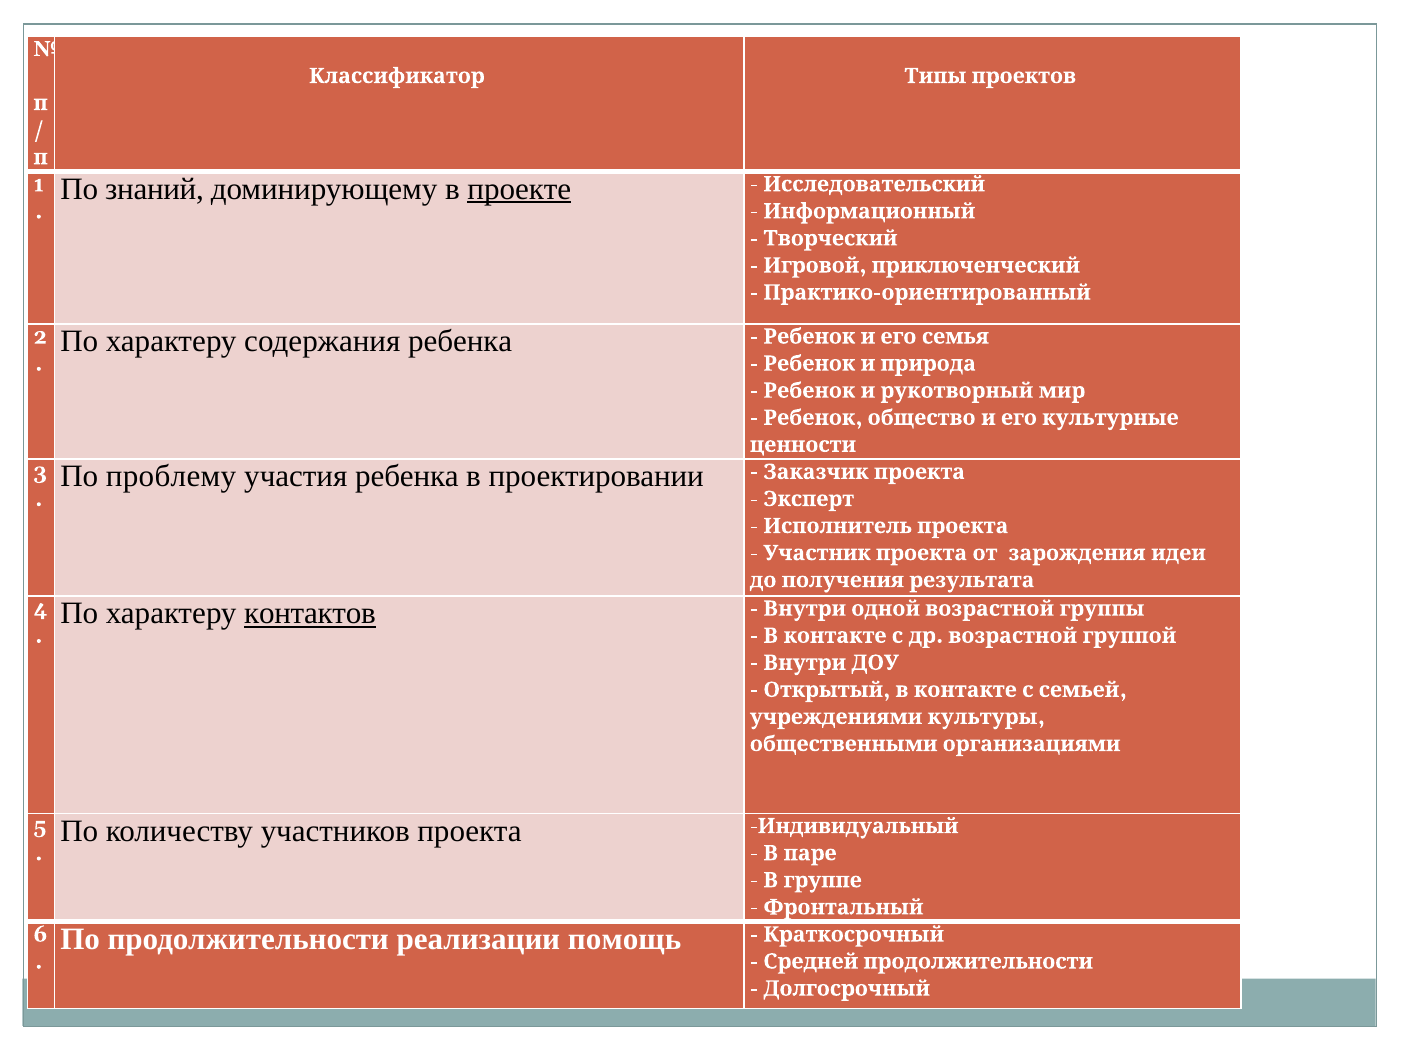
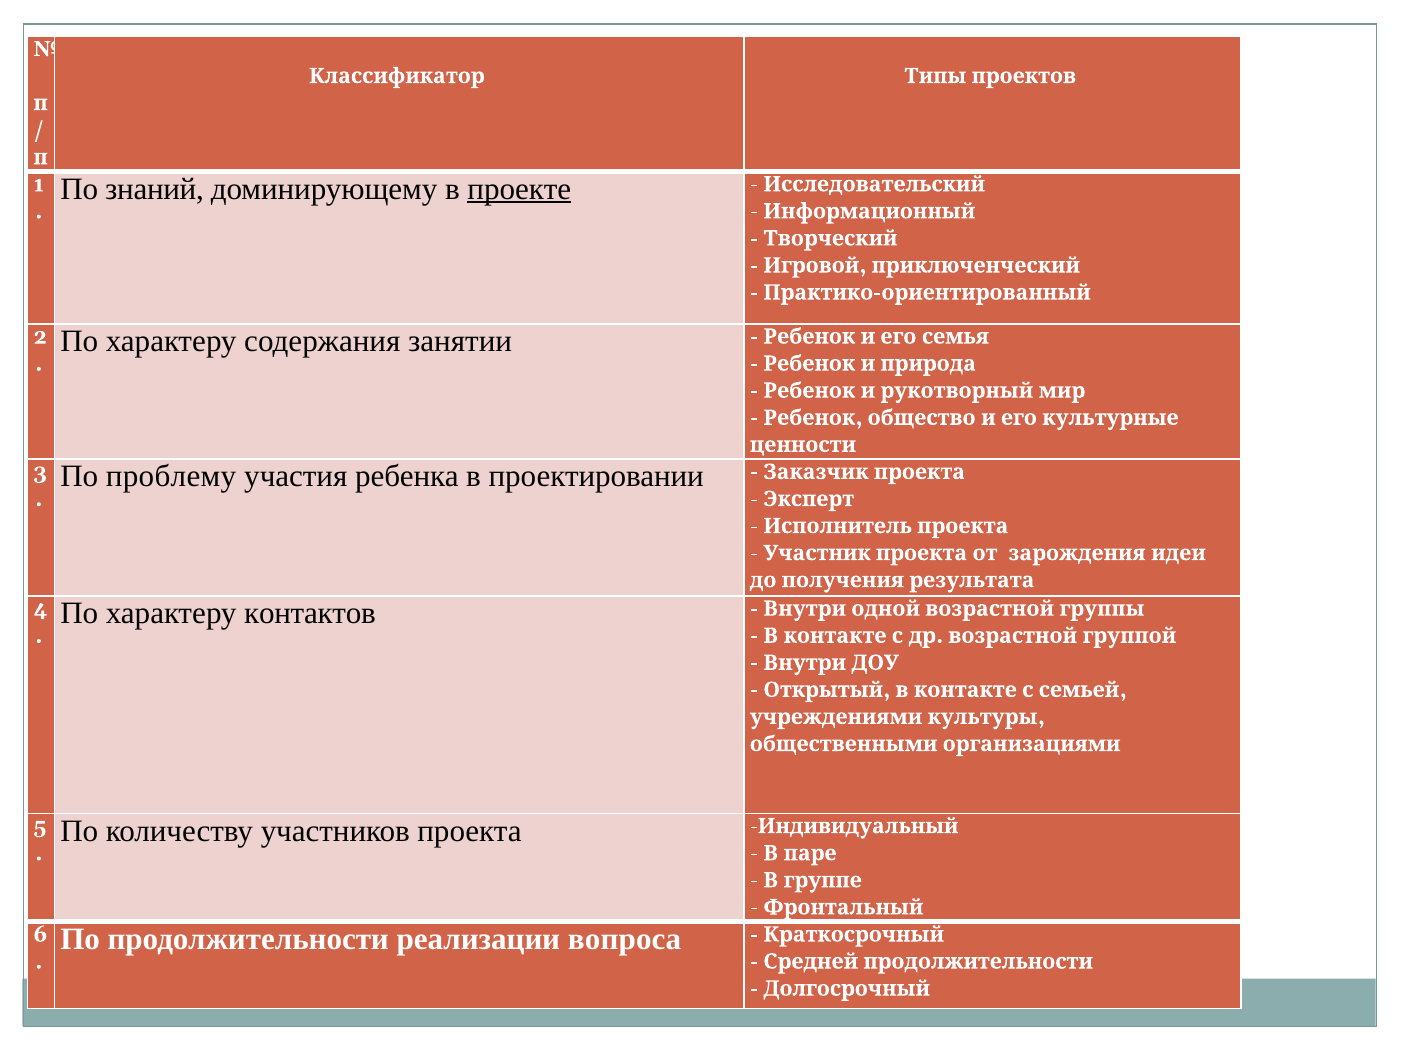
содержания ребенка: ребенка -> занятии
контактов underline: present -> none
помощь: помощь -> вопроса
